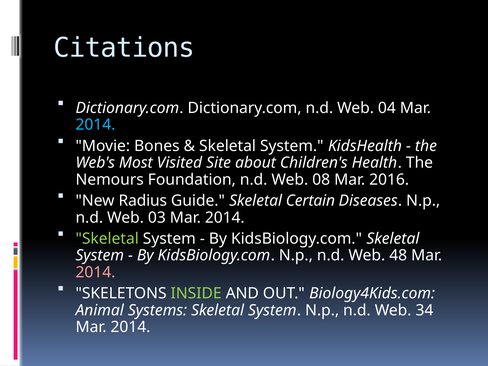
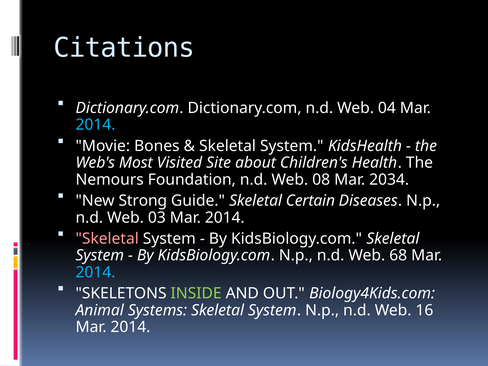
2016: 2016 -> 2034
Radius: Radius -> Strong
Skeletal at (107, 239) colour: light green -> pink
48: 48 -> 68
2014 at (95, 272) colour: pink -> light blue
34: 34 -> 16
